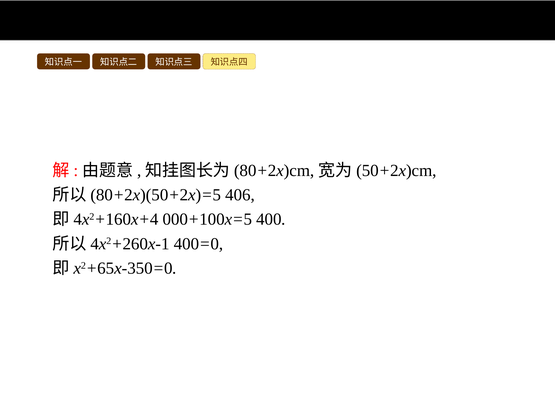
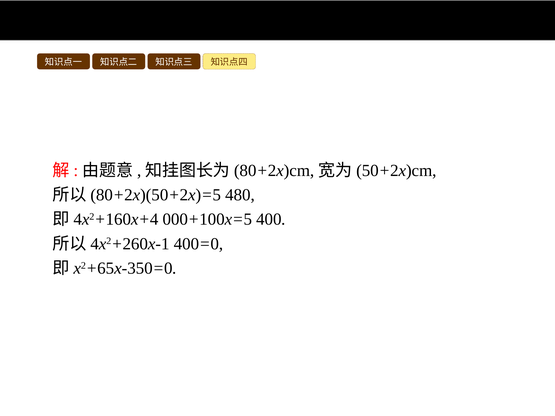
406: 406 -> 480
